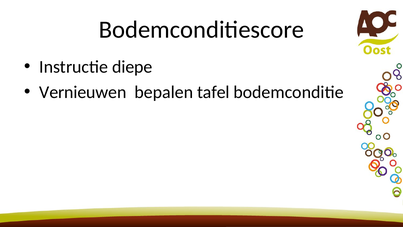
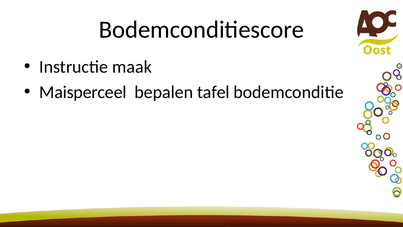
diepe: diepe -> maak
Vernieuwen: Vernieuwen -> Maisperceel
